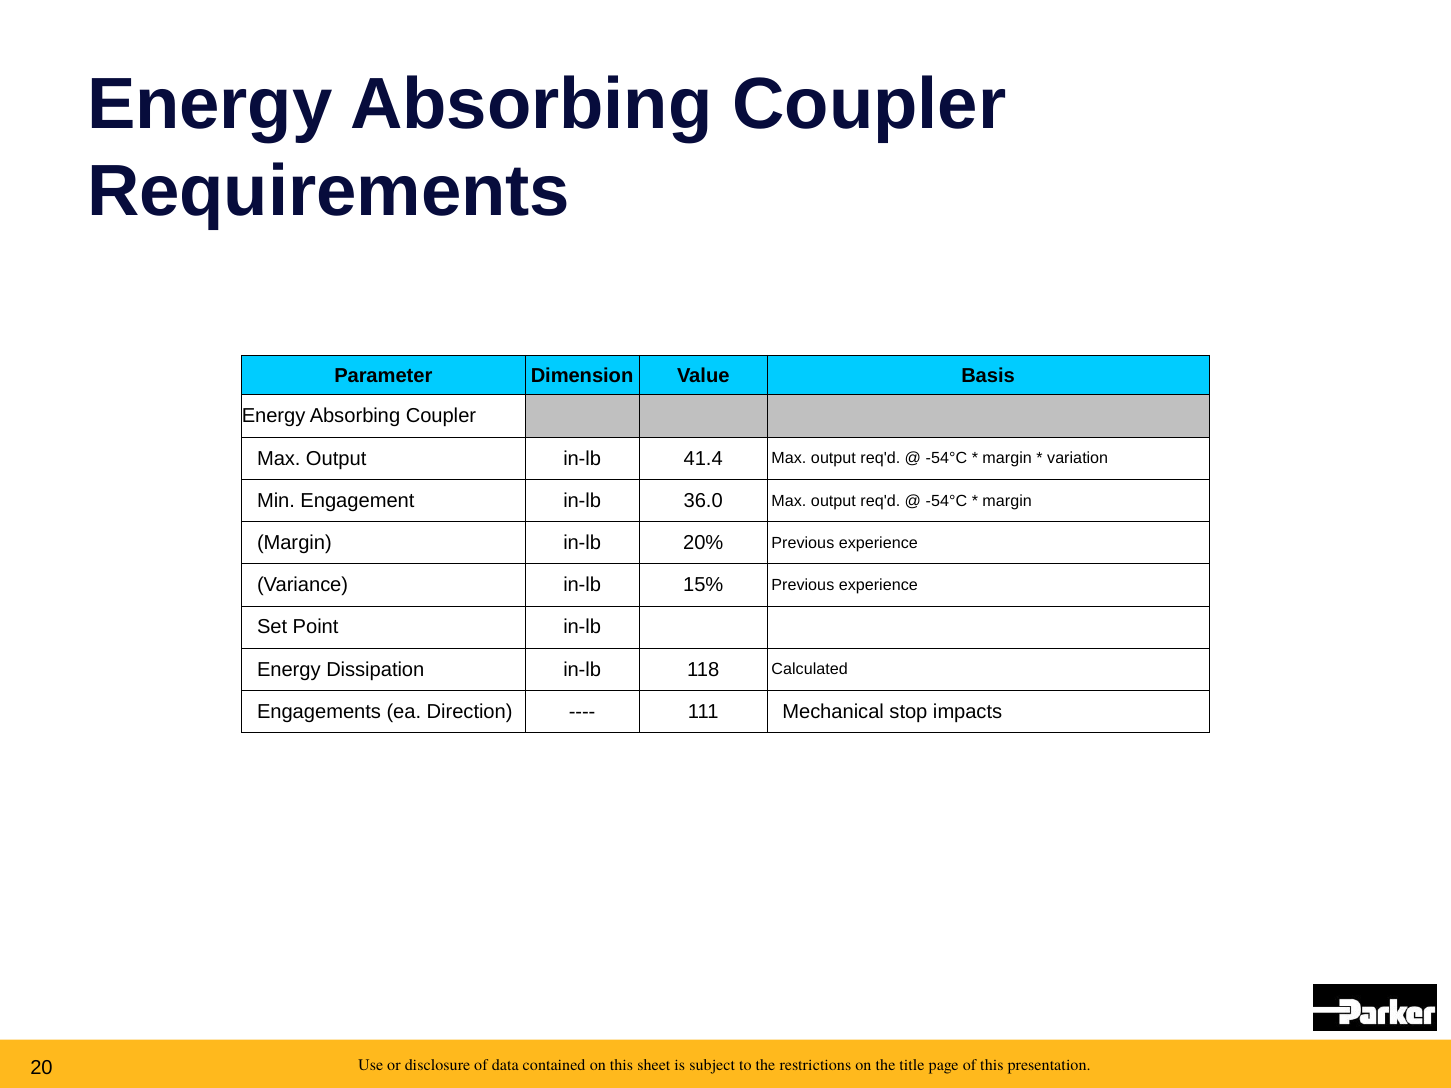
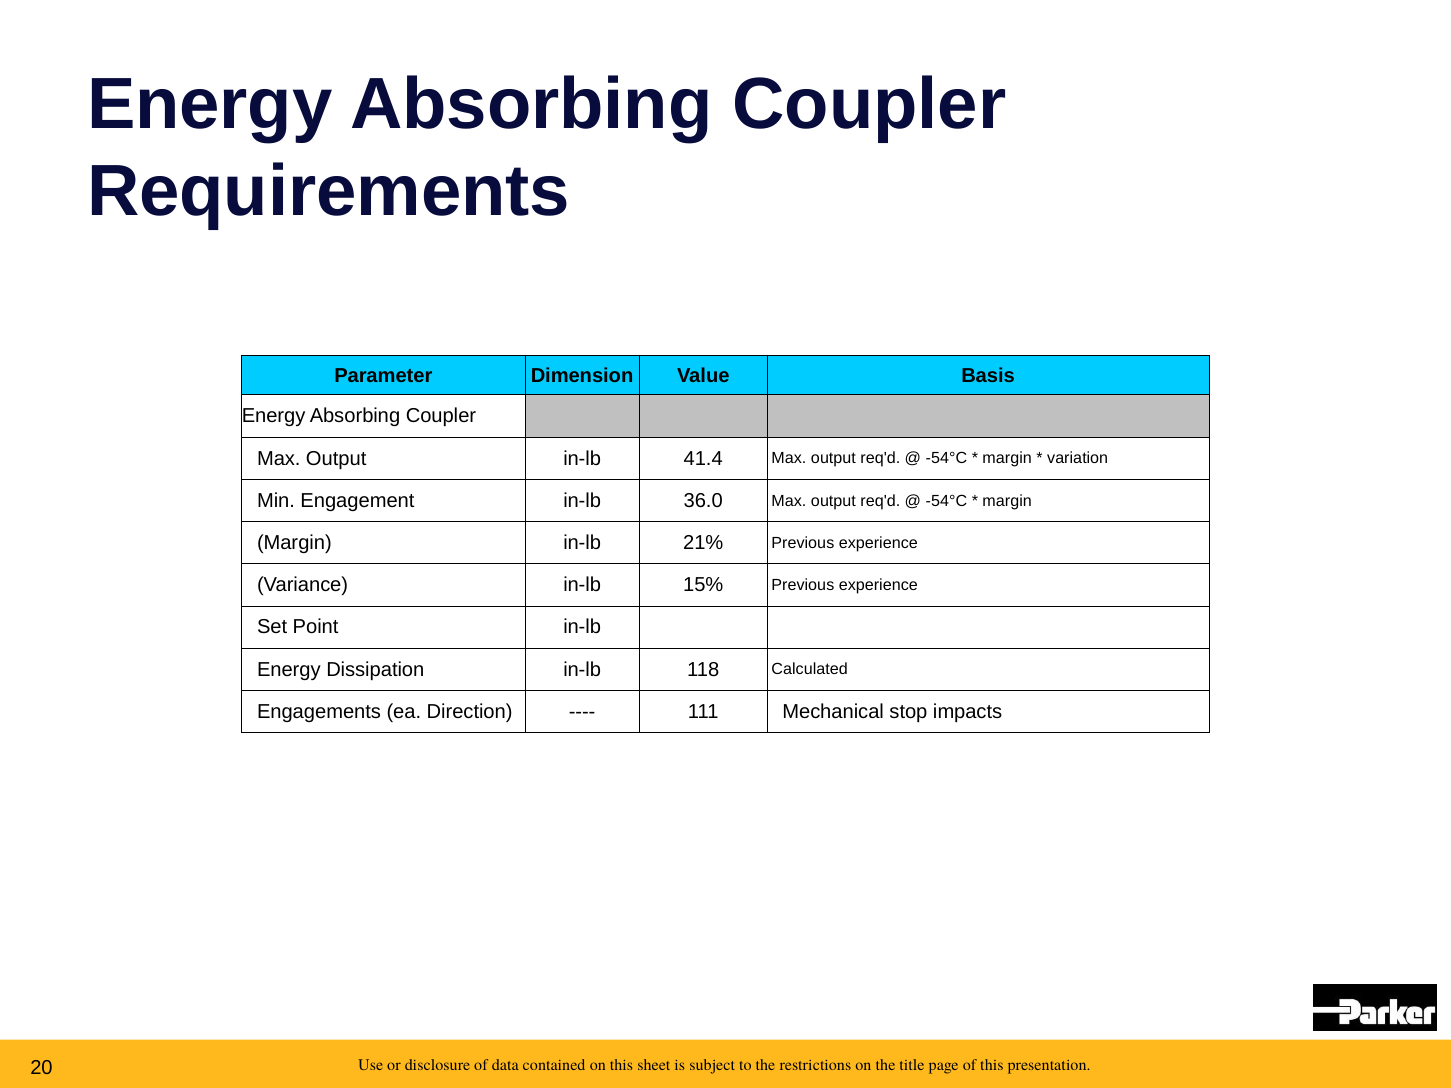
20%: 20% -> 21%
